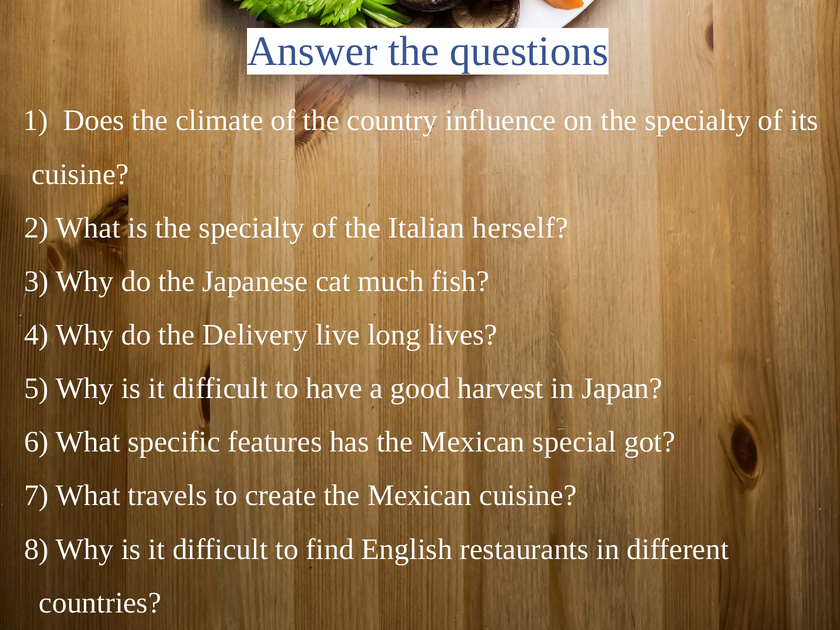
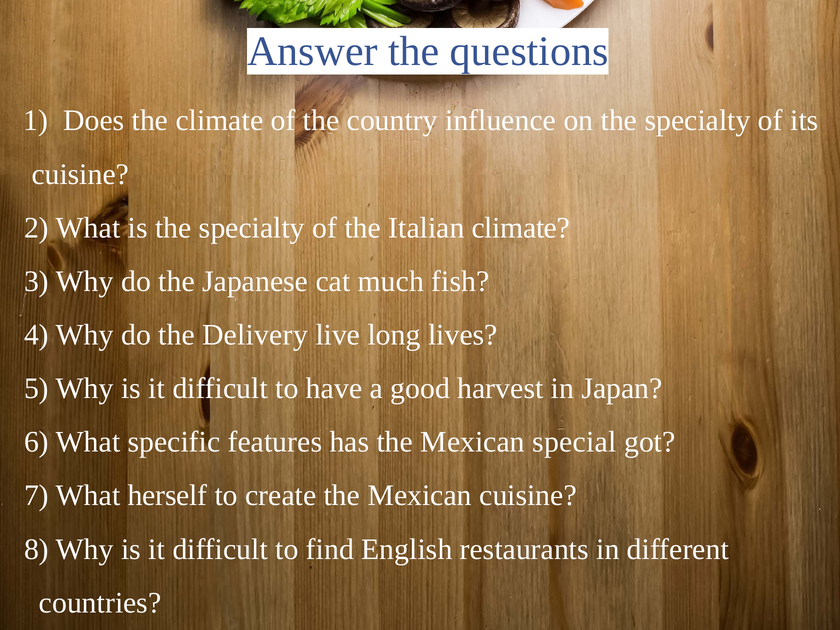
Italian herself: herself -> climate
travels: travels -> herself
